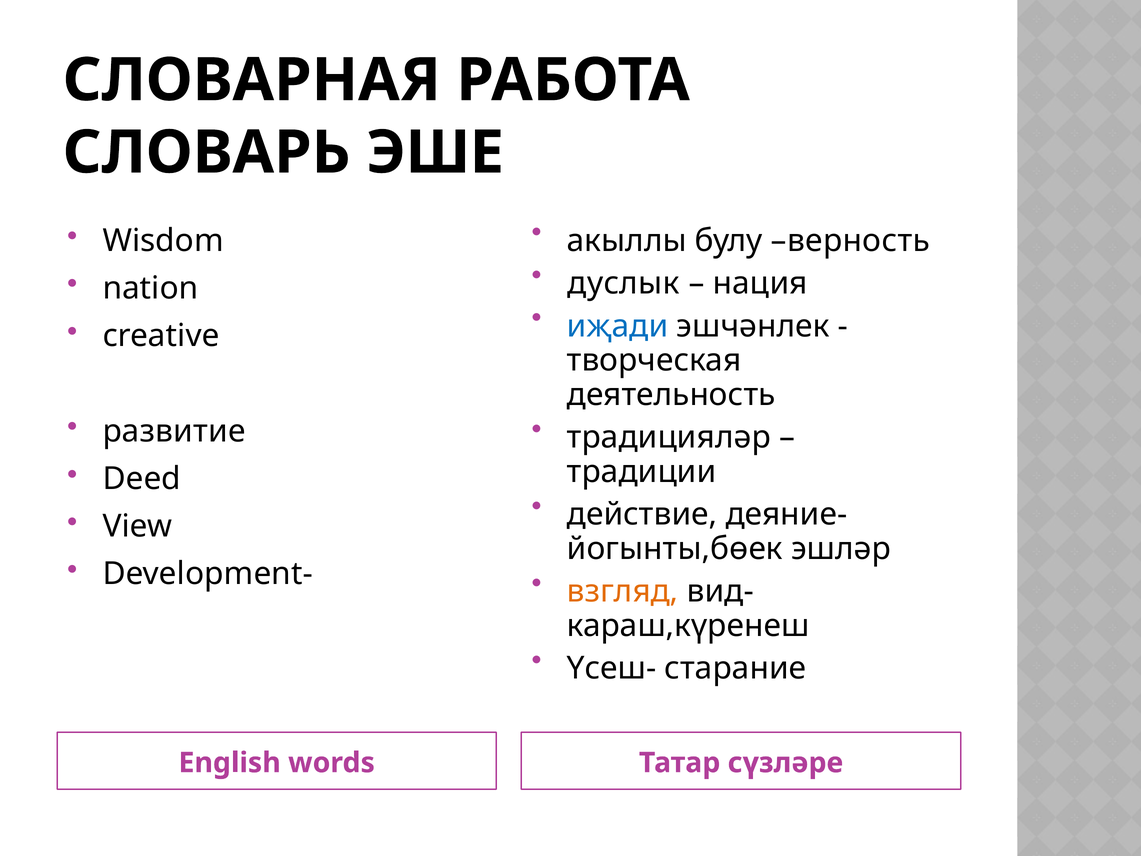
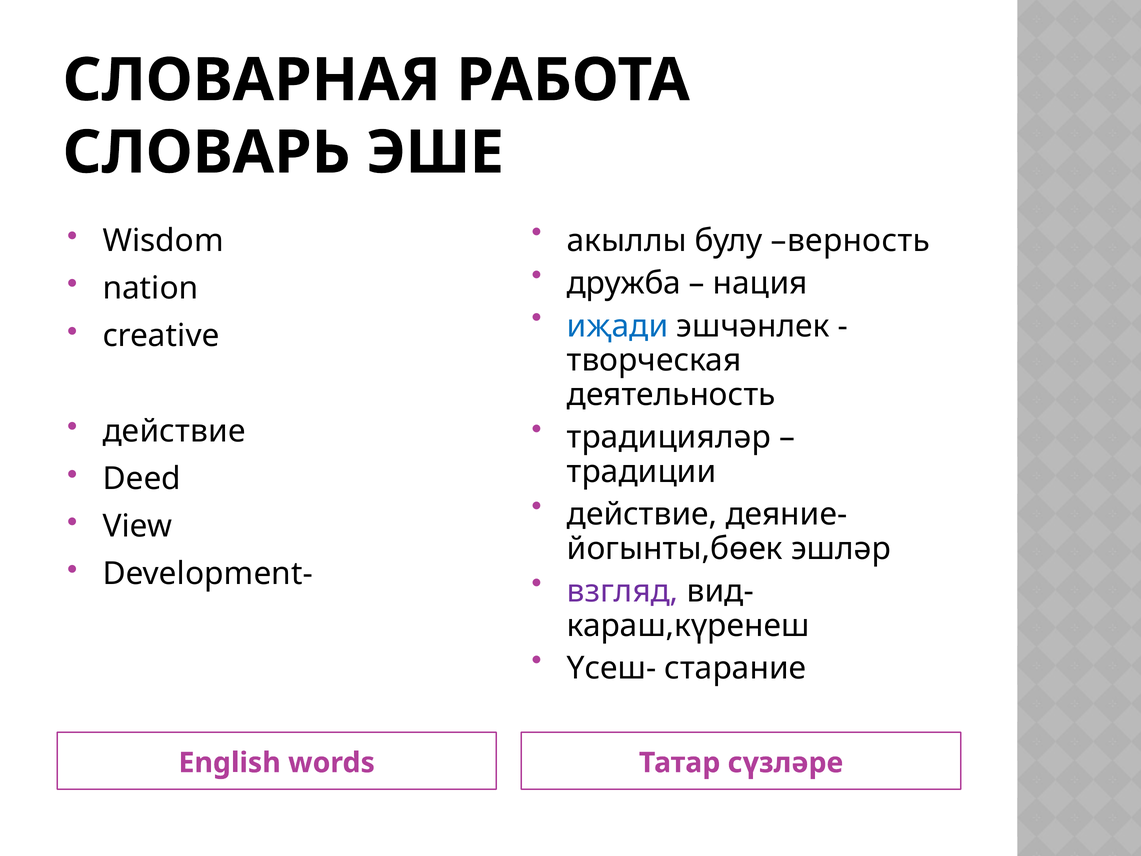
дуслык: дуслык -> дружба
развитие at (174, 431): развитие -> действие
взгляд colour: orange -> purple
